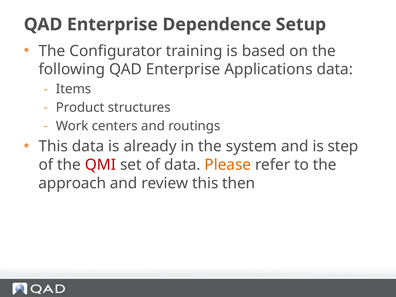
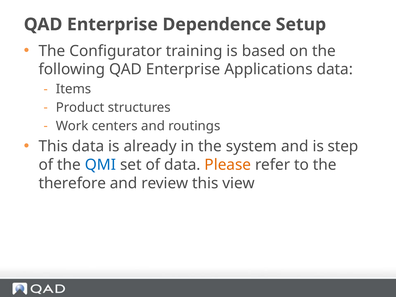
QMI colour: red -> blue
approach: approach -> therefore
then: then -> view
